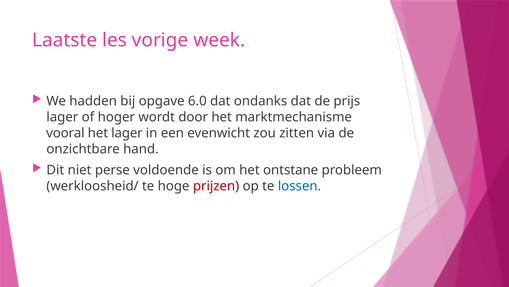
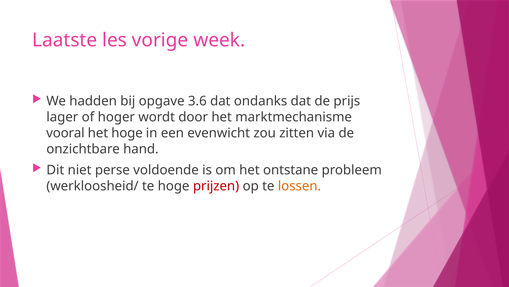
6.0: 6.0 -> 3.6
het lager: lager -> hoge
lossen colour: blue -> orange
